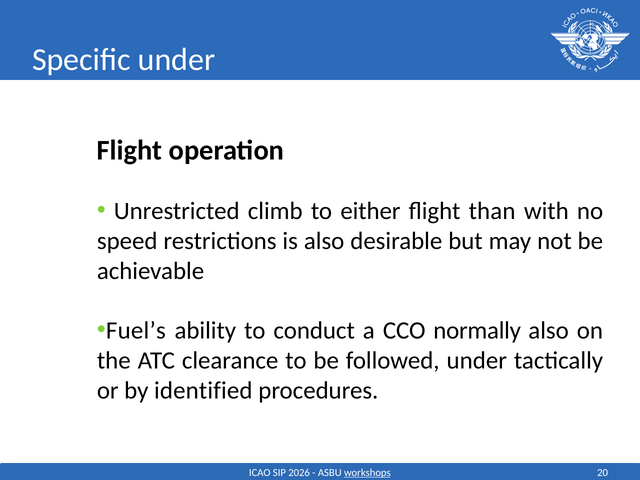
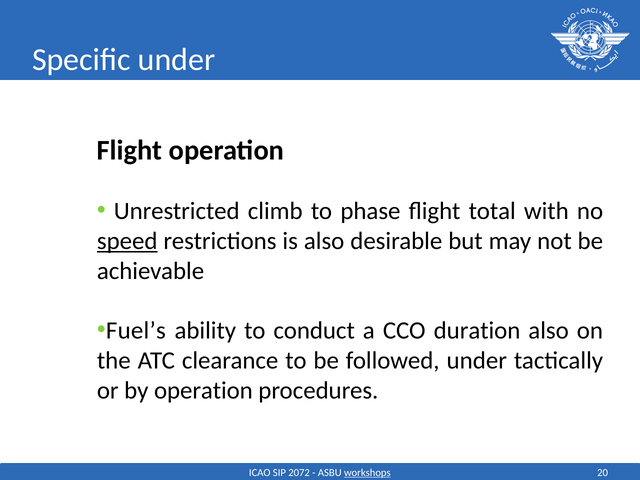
either: either -> phase
than: than -> total
speed underline: none -> present
normally: normally -> duration
by identified: identified -> operation
2026: 2026 -> 2072
